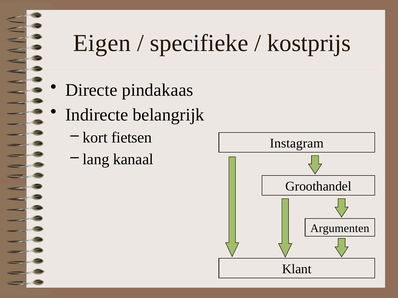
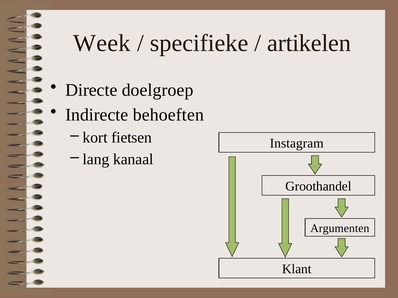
Eigen: Eigen -> Week
kostprijs: kostprijs -> artikelen
pindakaas: pindakaas -> doelgroep
belangrijk: belangrijk -> behoeften
